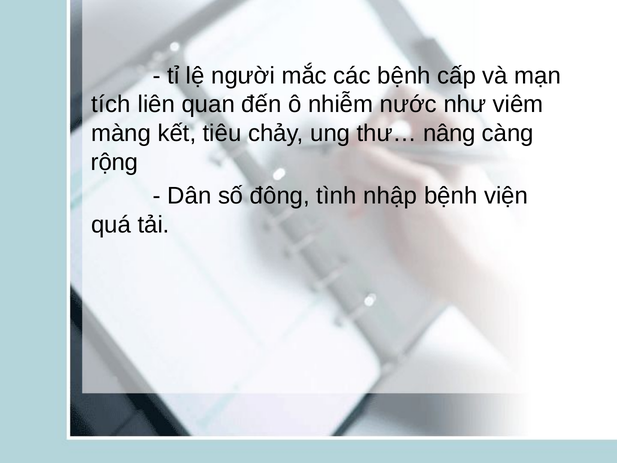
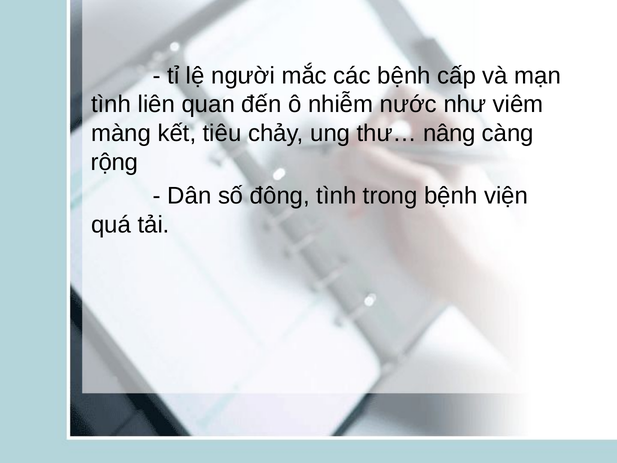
tích at (111, 104): tích -> tình
nhập: nhập -> trong
